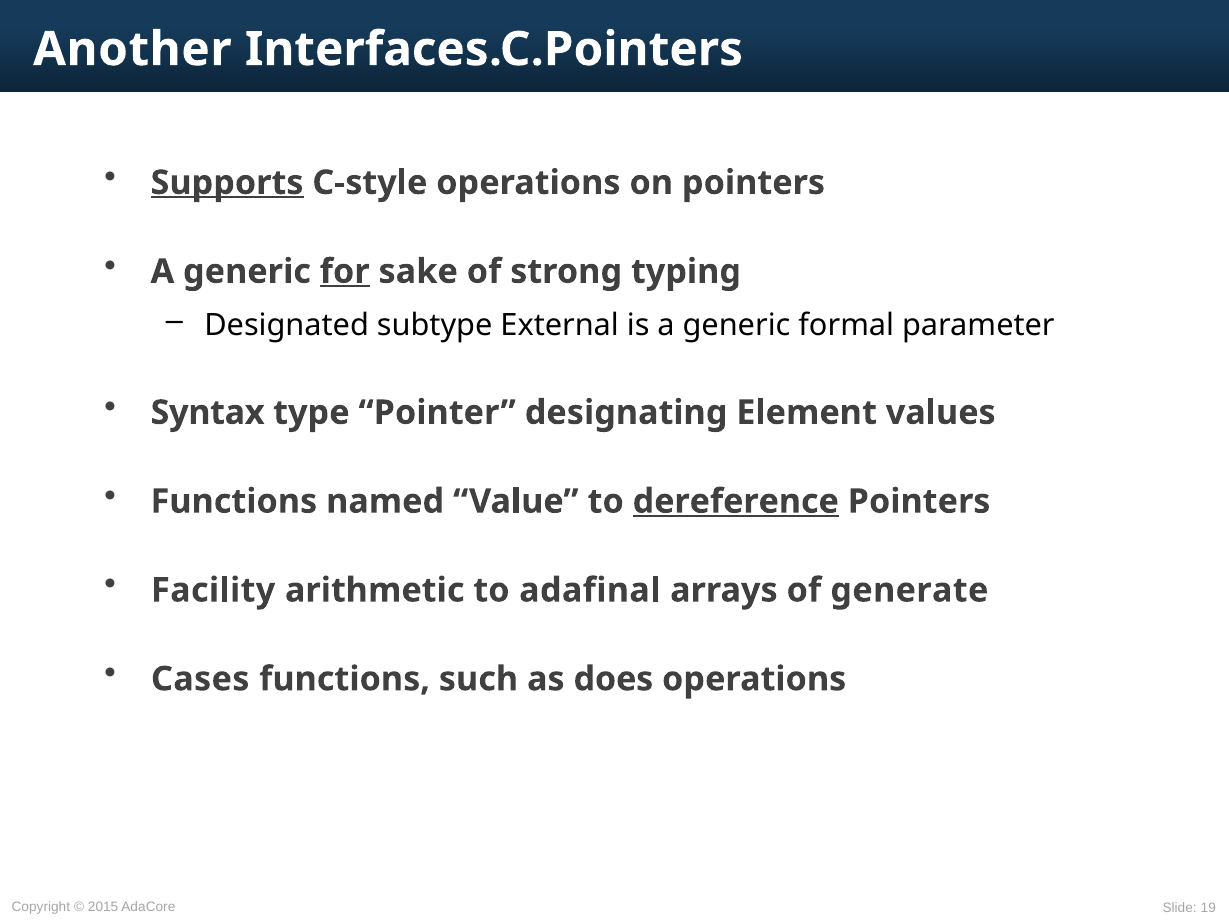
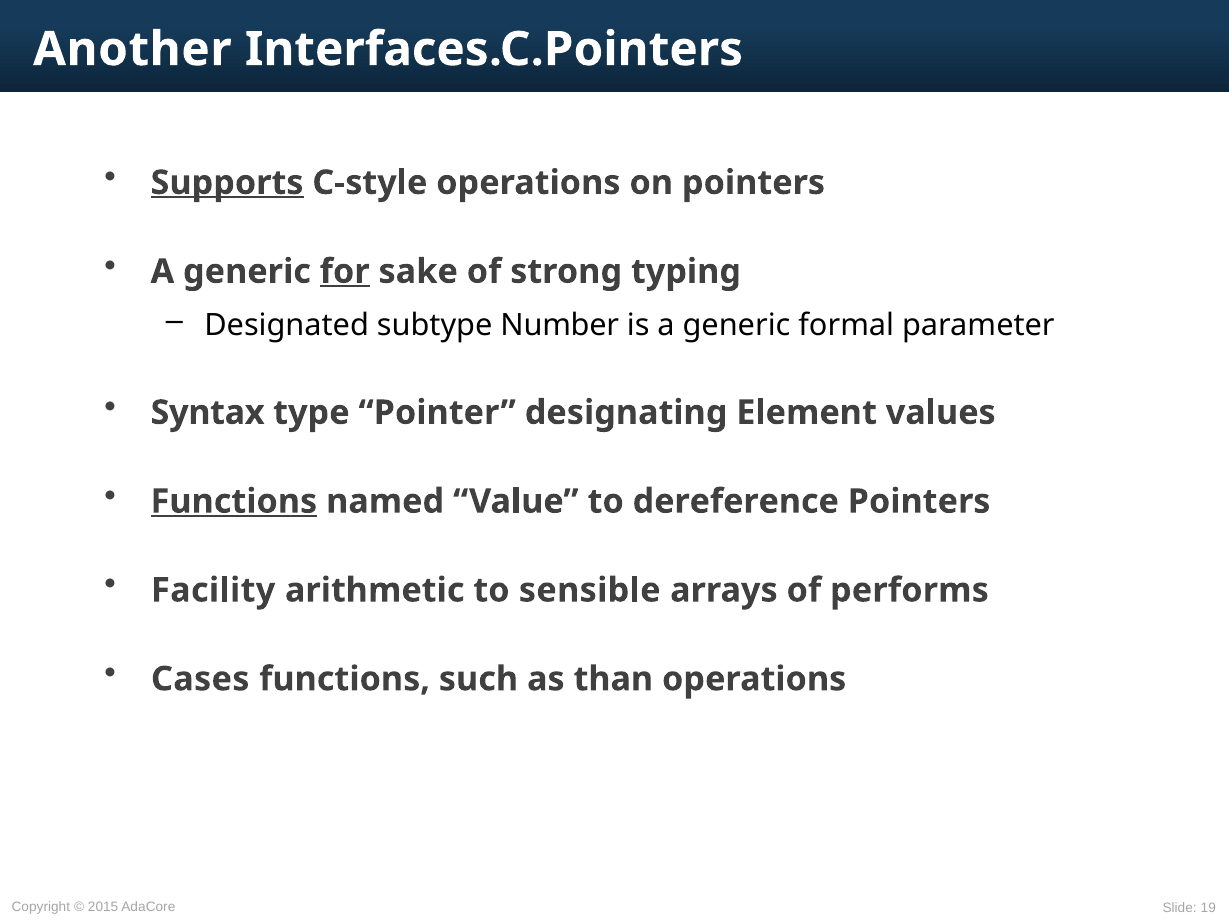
External: External -> Number
Functions at (234, 501) underline: none -> present
dereference underline: present -> none
adafinal: adafinal -> sensible
generate: generate -> performs
does: does -> than
